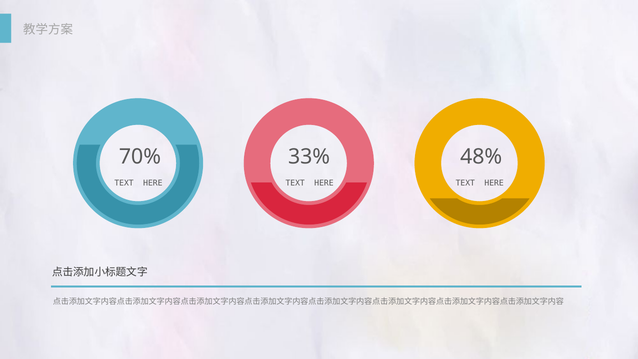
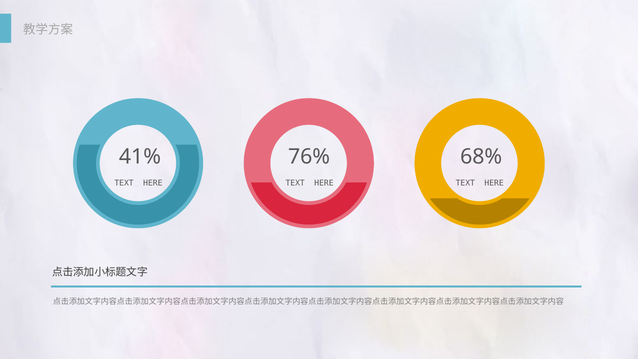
70%: 70% -> 41%
33%: 33% -> 76%
48%: 48% -> 68%
